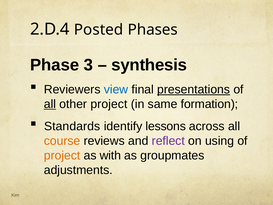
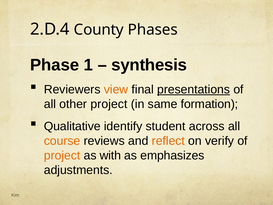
Posted: Posted -> County
3: 3 -> 1
view colour: blue -> orange
all at (50, 104) underline: present -> none
Standards: Standards -> Qualitative
lessons: lessons -> student
reflect colour: purple -> orange
using: using -> verify
groupmates: groupmates -> emphasizes
